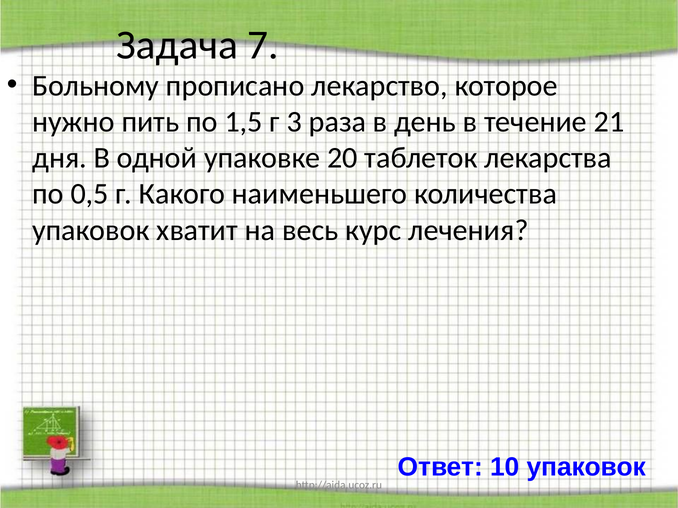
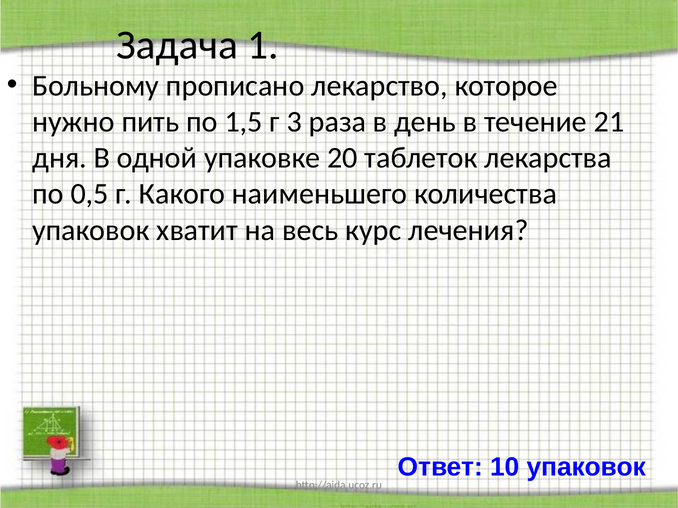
7: 7 -> 1
